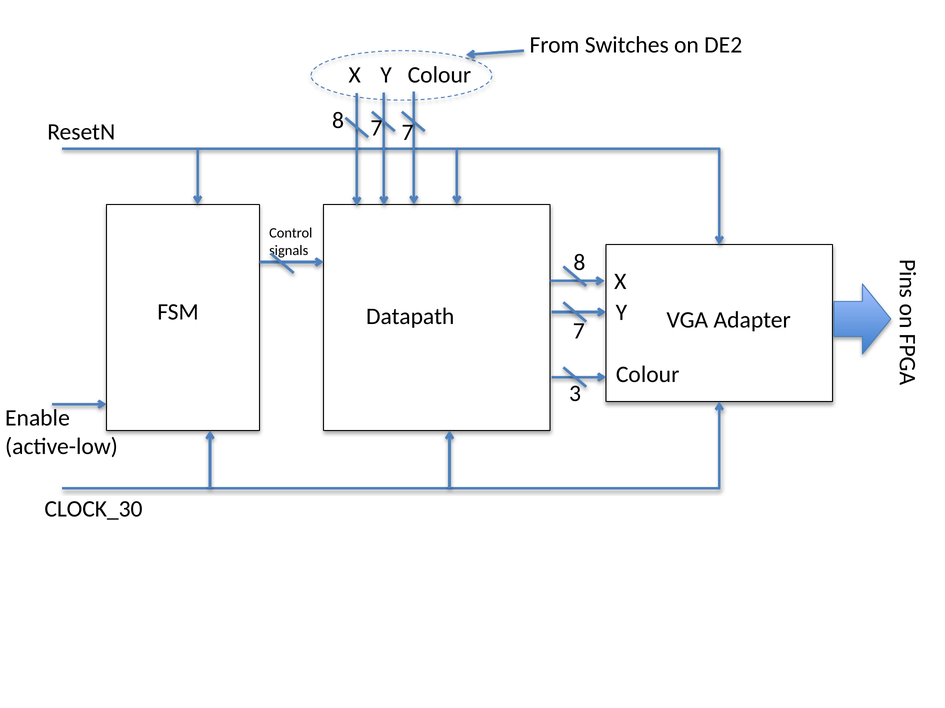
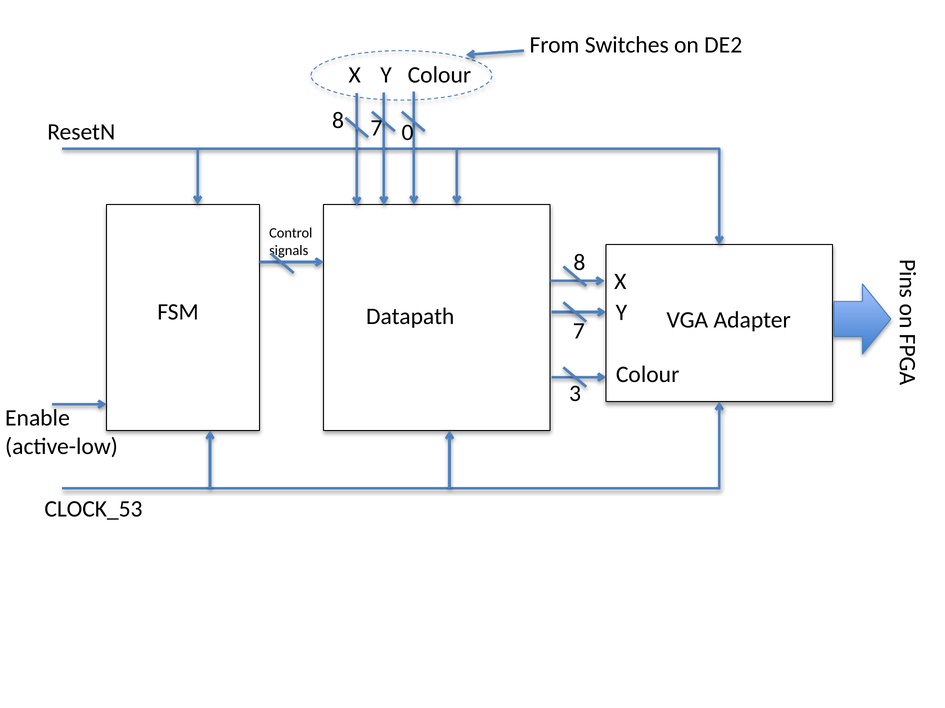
7 at (408, 133): 7 -> 0
CLOCK_30: CLOCK_30 -> CLOCK_53
